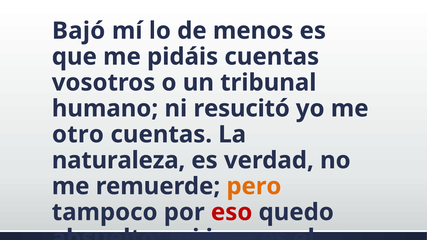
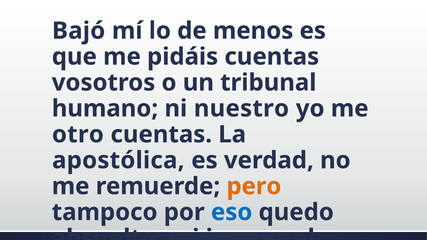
resucitó: resucitó -> nuestro
naturaleza: naturaleza -> apostólica
eso colour: red -> blue
